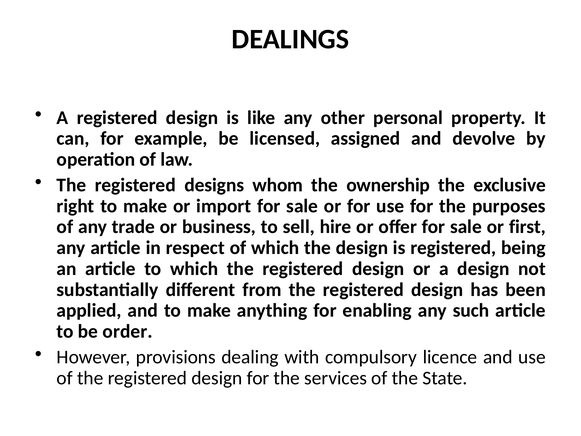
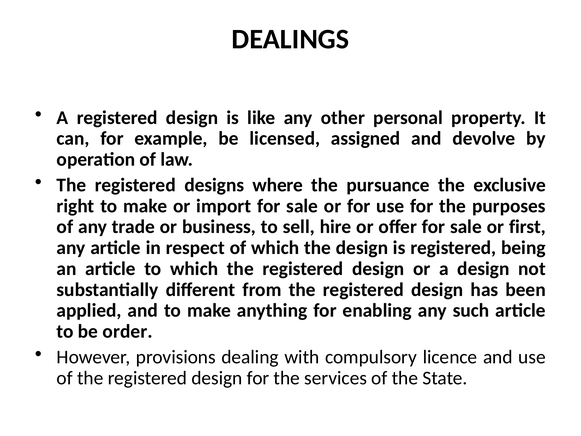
whom: whom -> where
ownership: ownership -> pursuance
